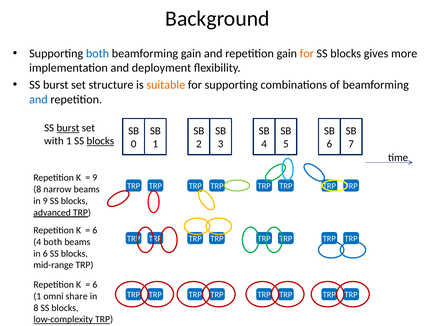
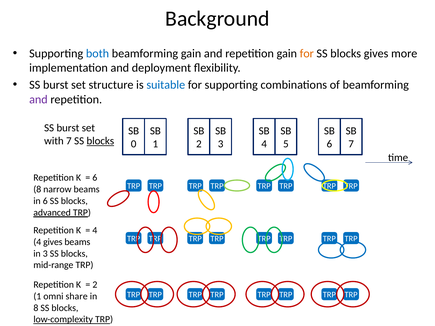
suitable colour: orange -> blue
and at (38, 99) colour: blue -> purple
burst at (68, 128) underline: present -> none
with 1: 1 -> 7
9 at (95, 178): 9 -> 6
in 9: 9 -> 6
6 at (95, 231): 6 -> 4
4 both: both -> gives
in 6: 6 -> 3
6 at (95, 285): 6 -> 2
